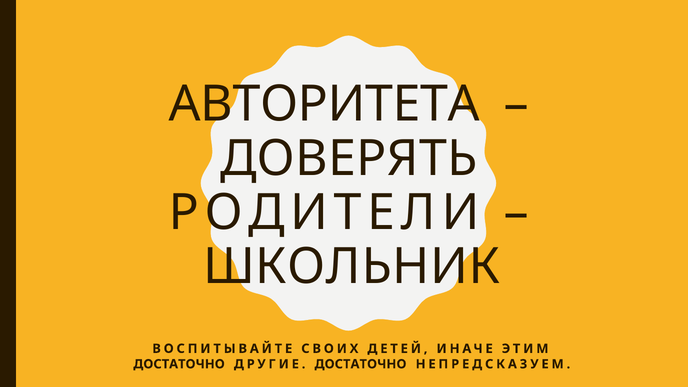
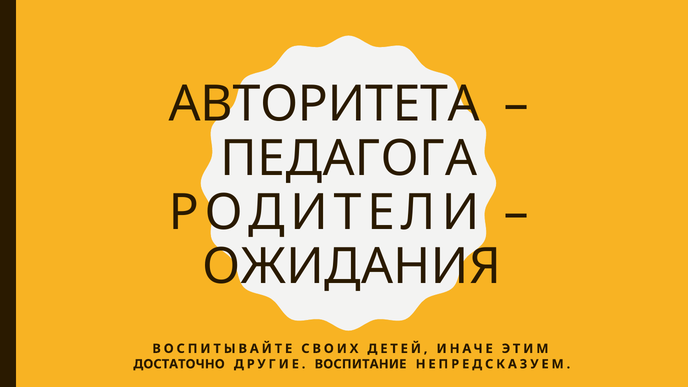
ДОВЕРЯТЬ: ДОВЕРЯТЬ -> ПЕДАГОГА
ШКОЛЬНИК: ШКОЛЬНИК -> ОЖИДАНИЯ
ДРУГИЕ ДОСТАТОЧНО: ДОСТАТОЧНО -> ВОСПИТАНИЕ
